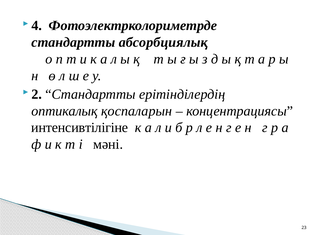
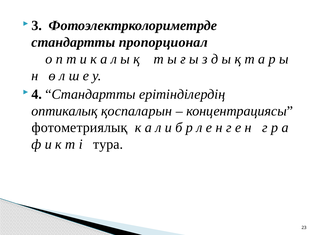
4: 4 -> 3
абсорбциялық: абсорбциялық -> пропорционал
2: 2 -> 4
интенсивтілігіне: интенсивтілігіне -> фотометриялық
мәні: мәні -> тура
